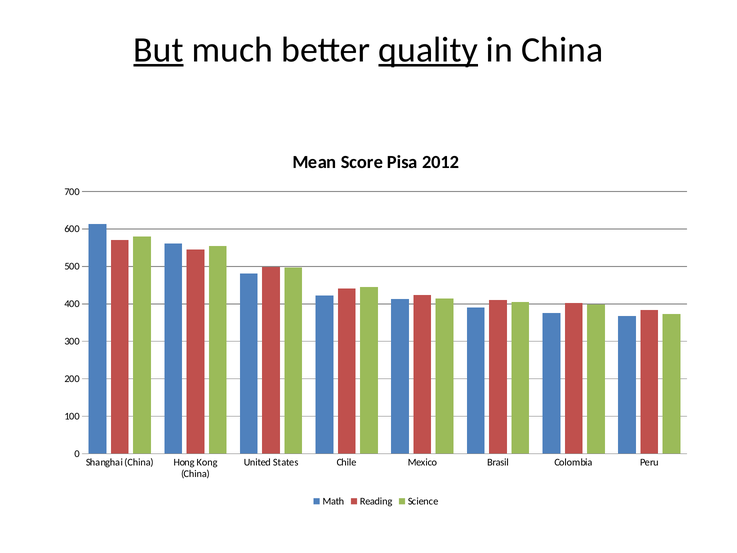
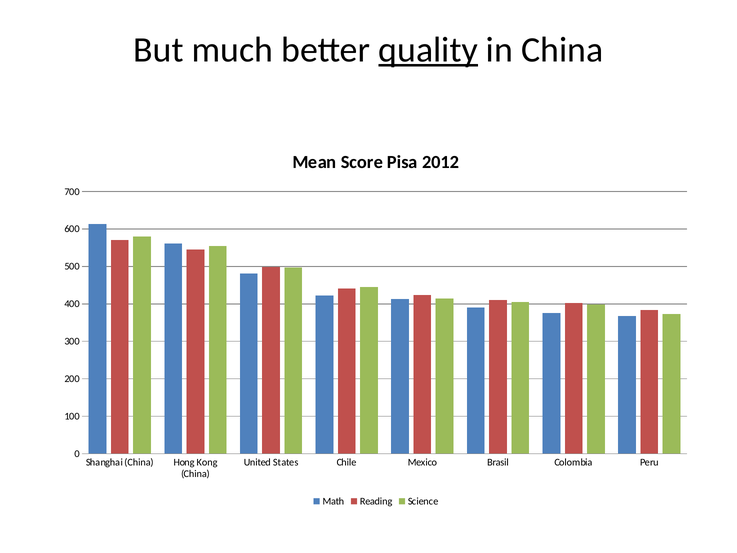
But underline: present -> none
